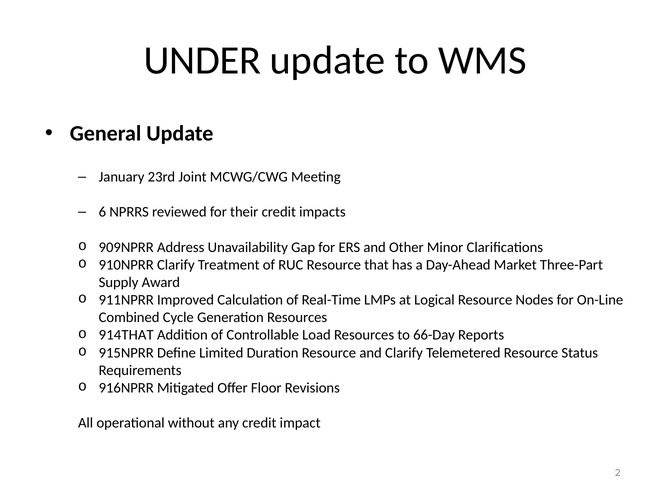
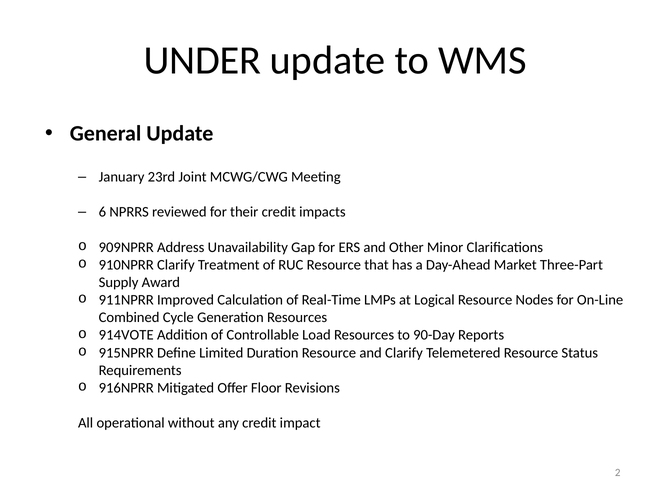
914THAT: 914THAT -> 914VOTE
66-Day: 66-Day -> 90-Day
